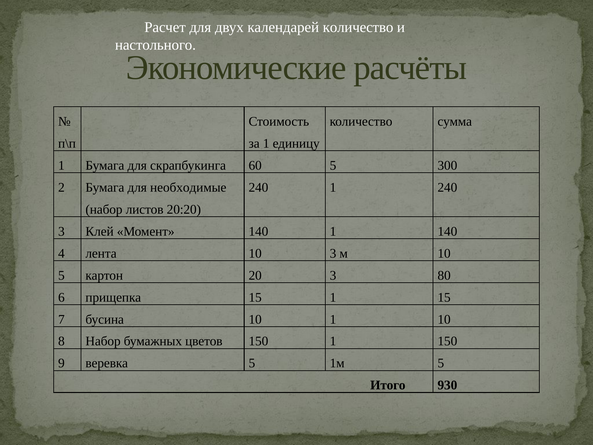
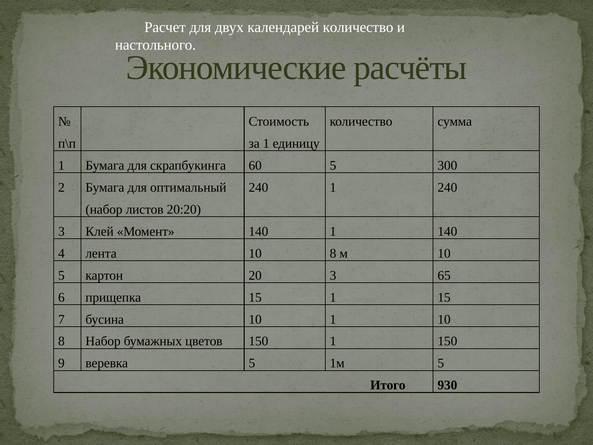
необходимые: необходимые -> оптимальный
лента 10 3: 3 -> 8
80: 80 -> 65
